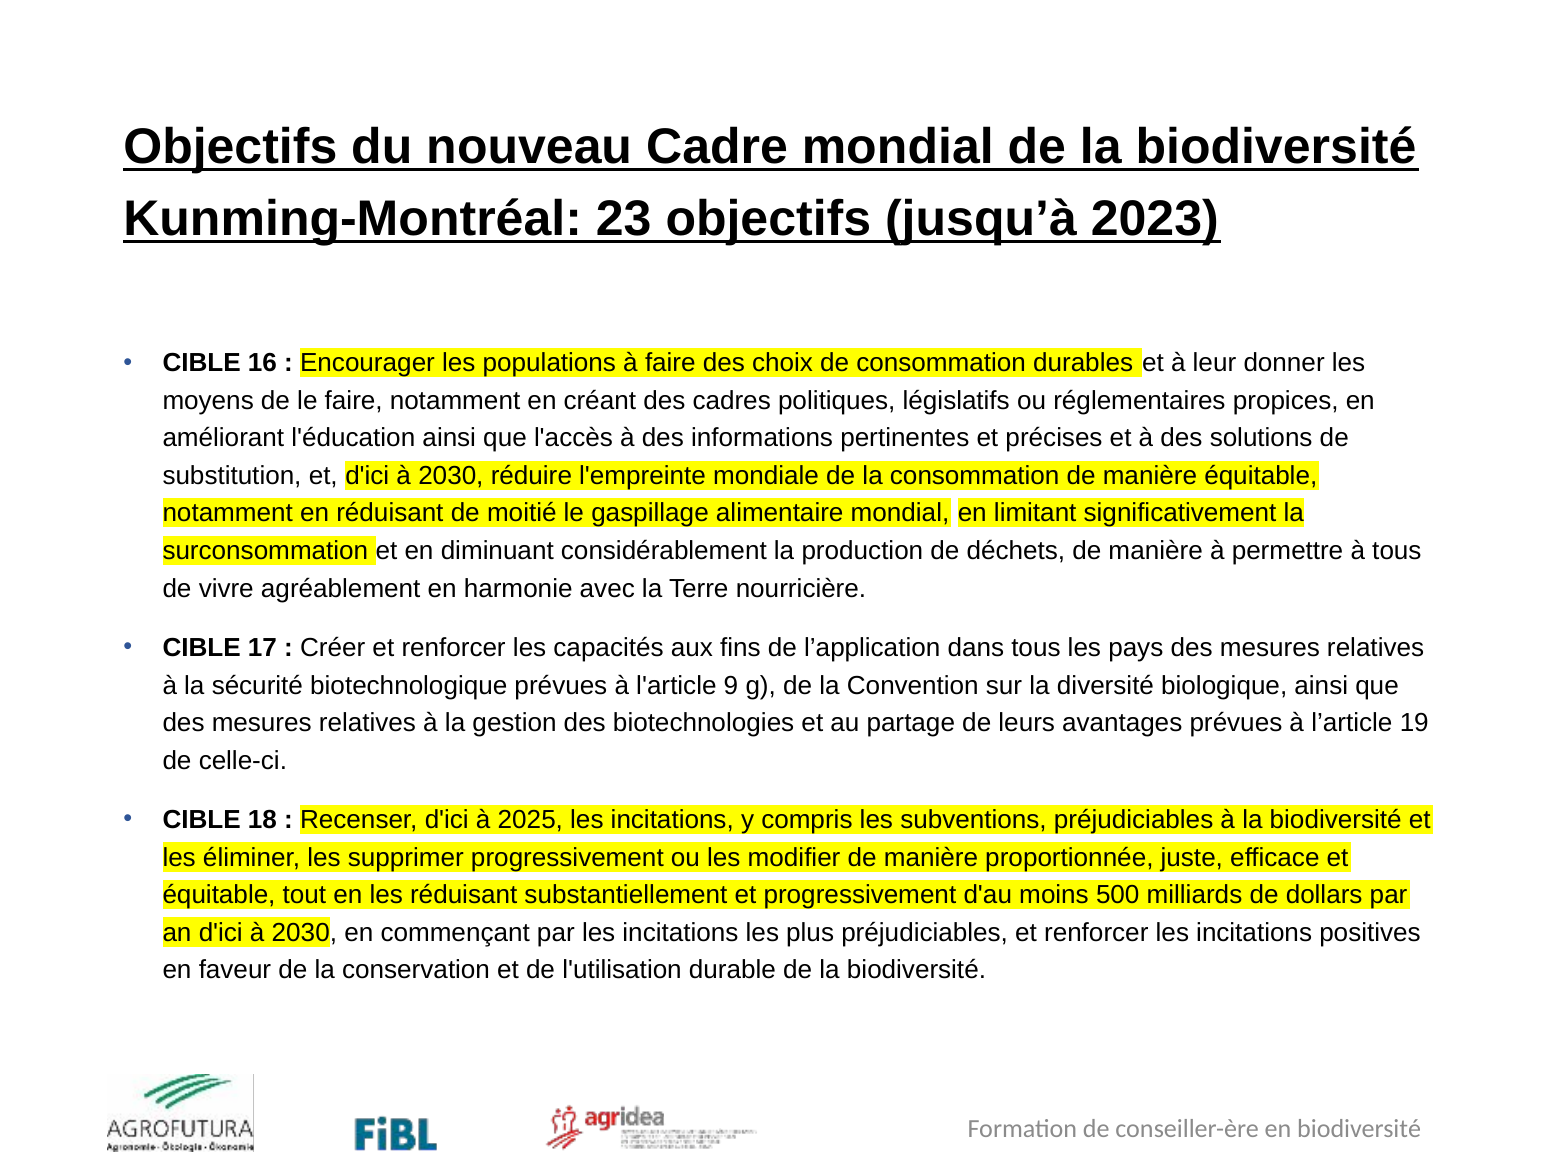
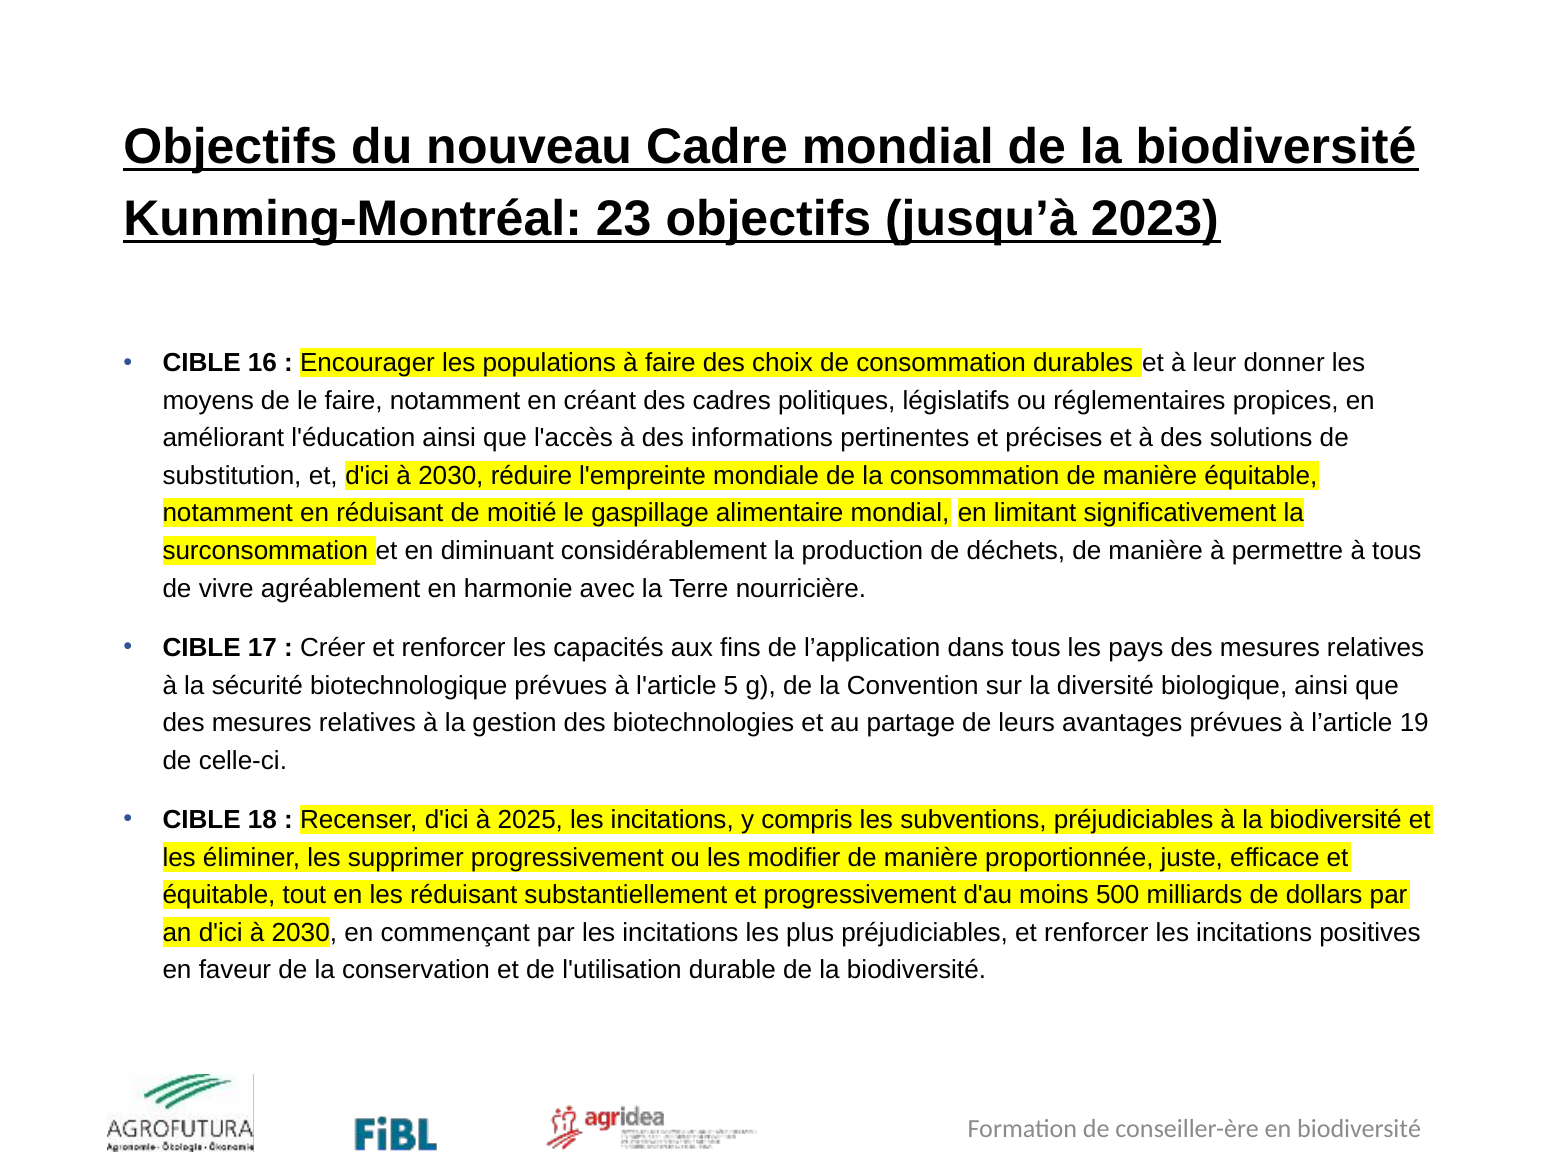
9: 9 -> 5
